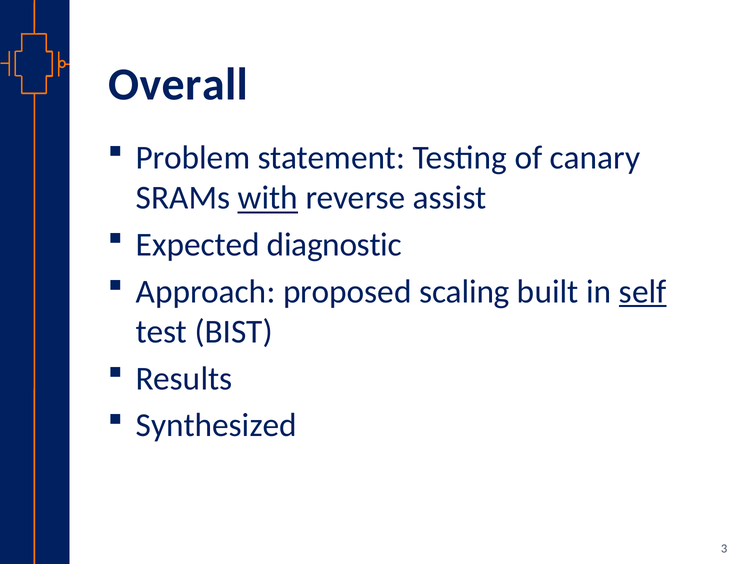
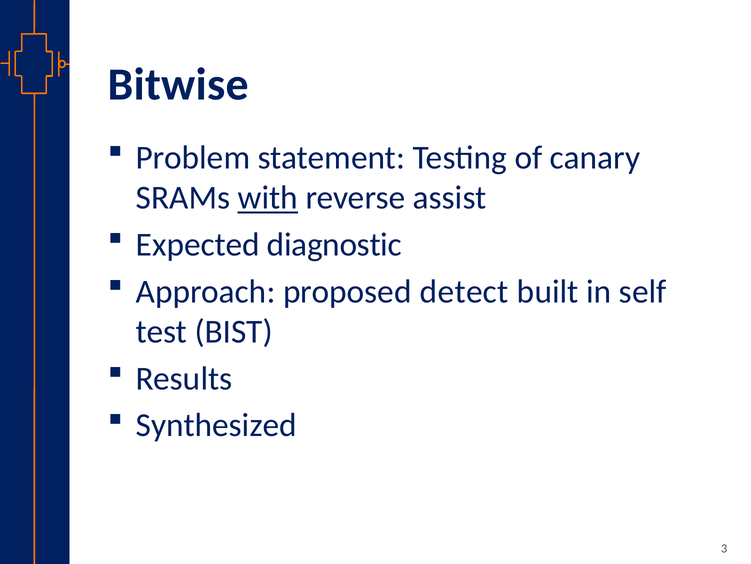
Overall: Overall -> Bitwise
scaling: scaling -> detect
self underline: present -> none
